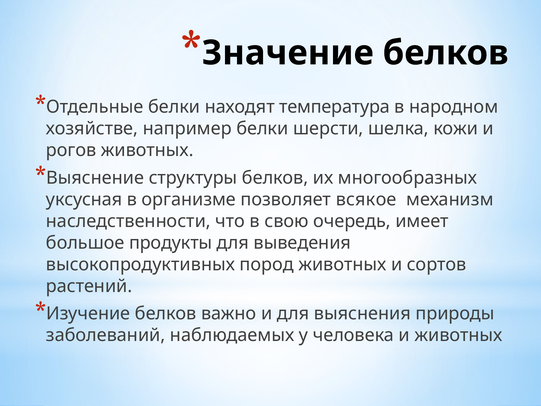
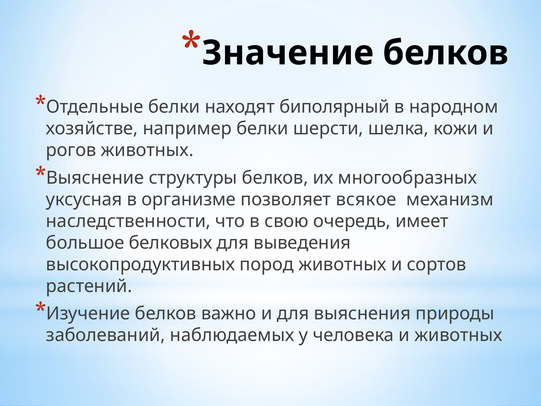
температура: температура -> биполярный
продукты: продукты -> белковых
